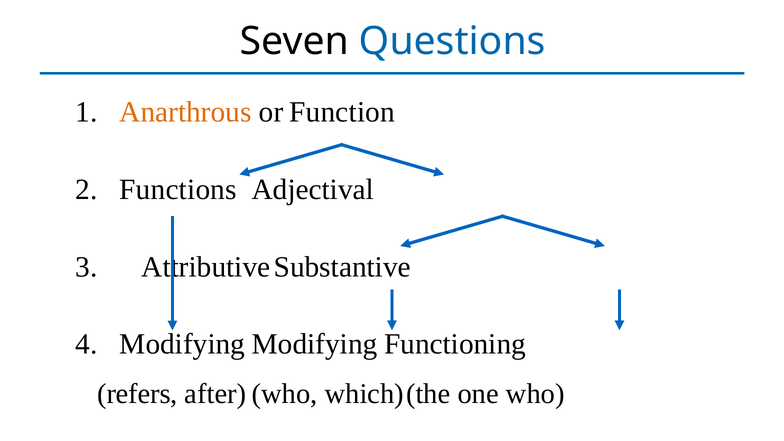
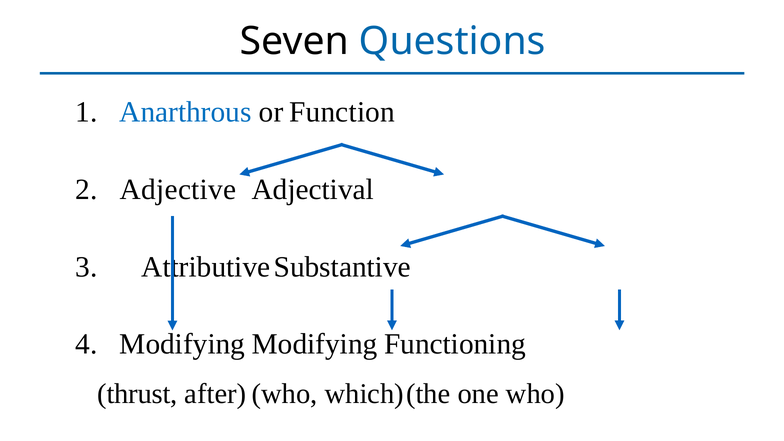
Anarthrous colour: orange -> blue
Functions: Functions -> Adjective
refers: refers -> thrust
